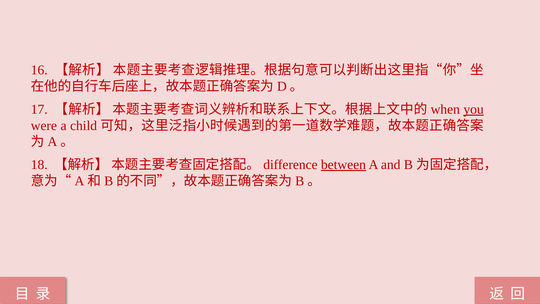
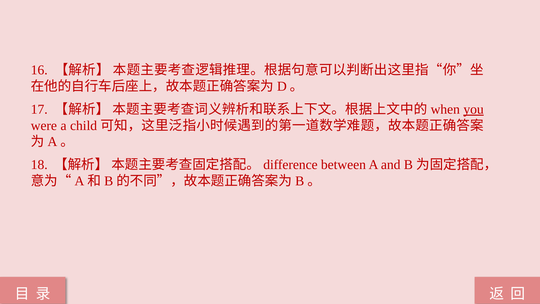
between underline: present -> none
